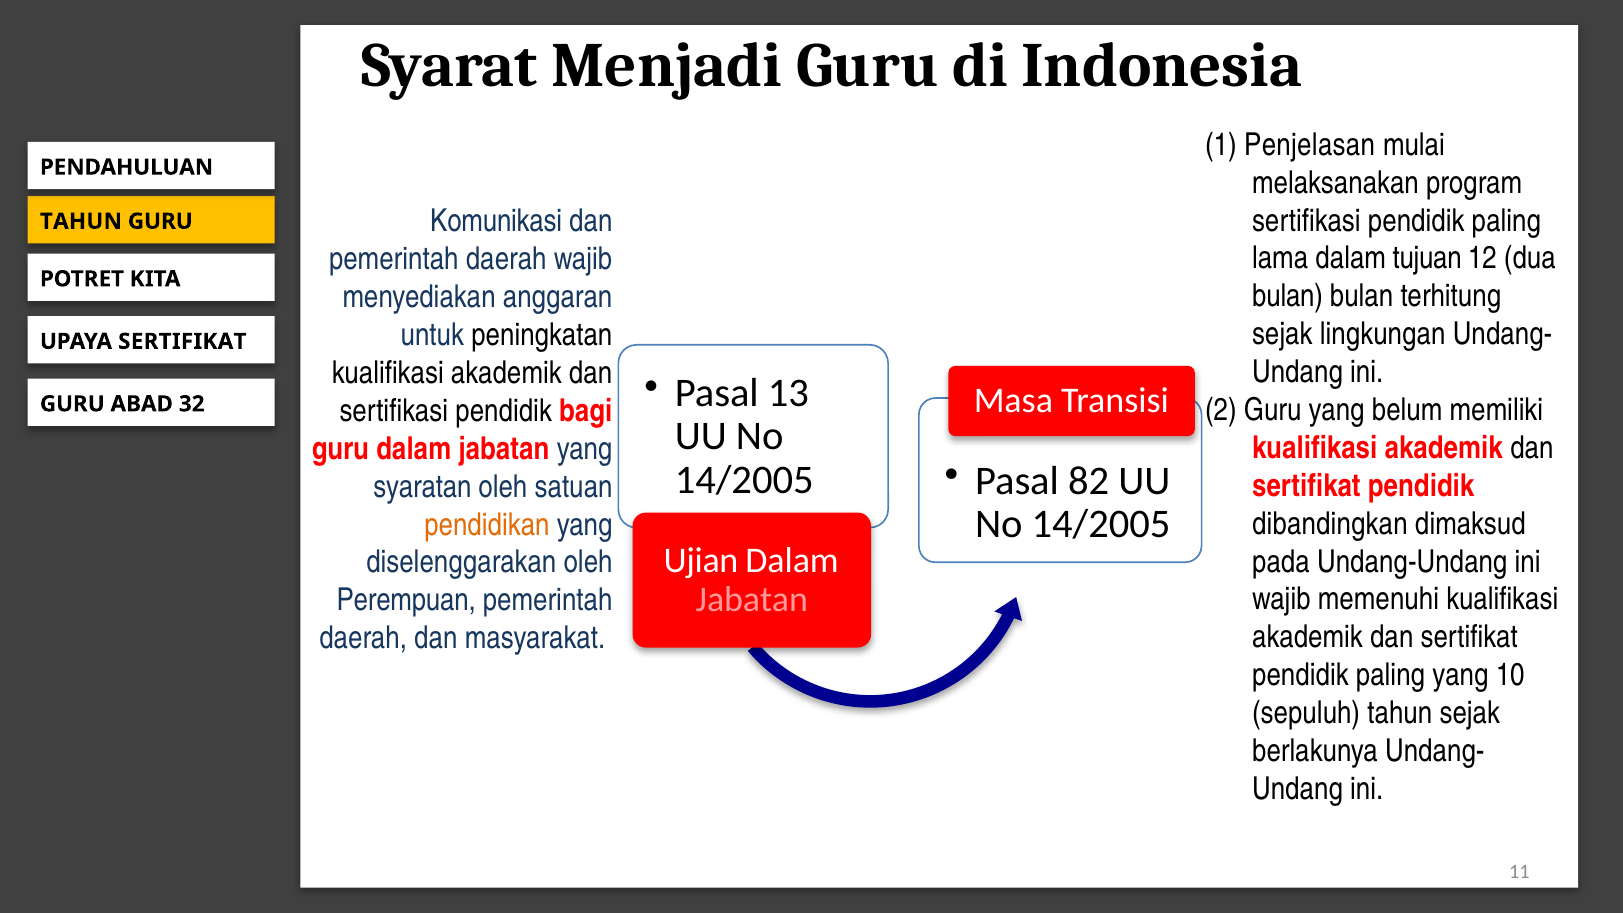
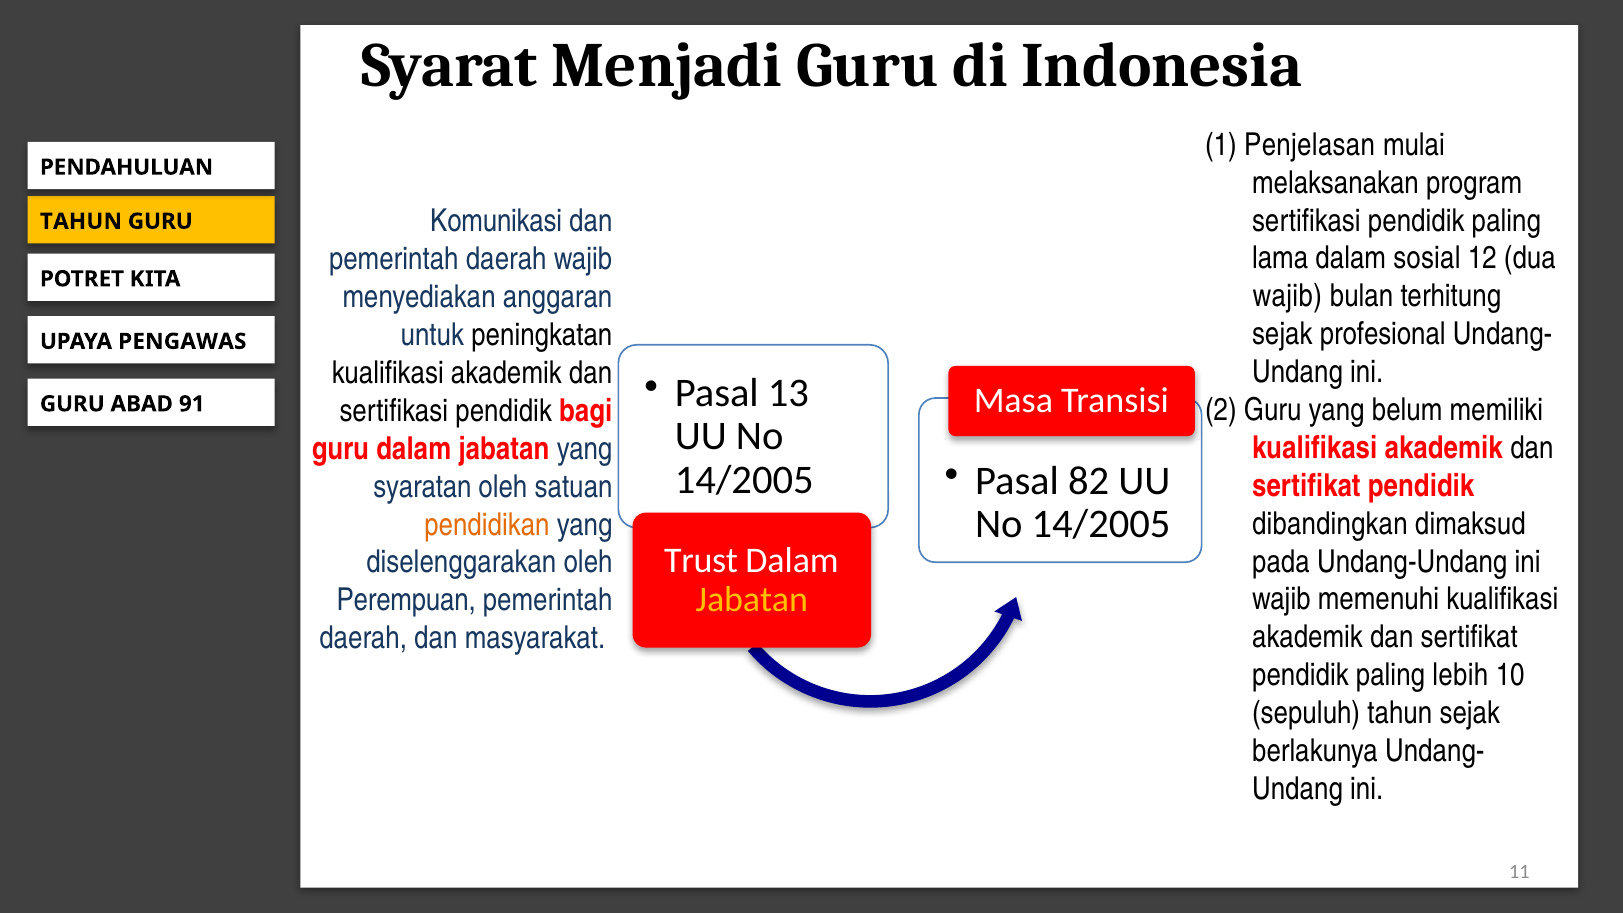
tujuan: tujuan -> sosial
bulan at (1288, 296): bulan -> wajib
lingkungan: lingkungan -> profesional
UPAYA SERTIFIKAT: SERTIFIKAT -> PENGAWAS
32: 32 -> 91
Ujian: Ujian -> Trust
Jabatan at (752, 599) colour: pink -> yellow
paling yang: yang -> lebih
